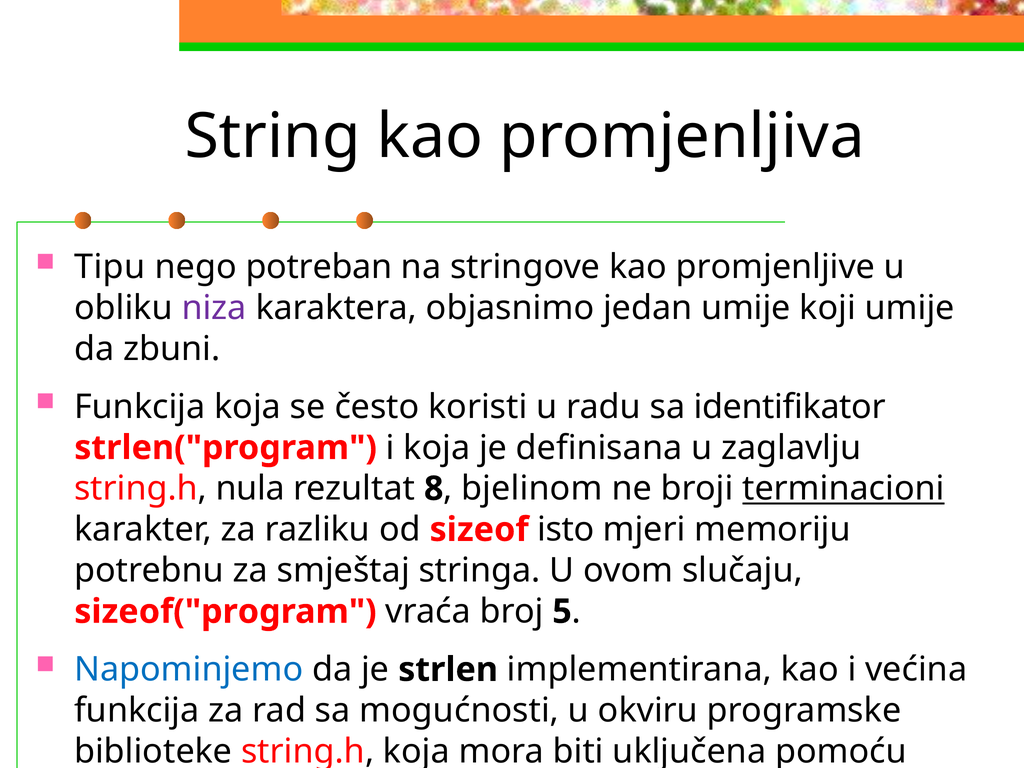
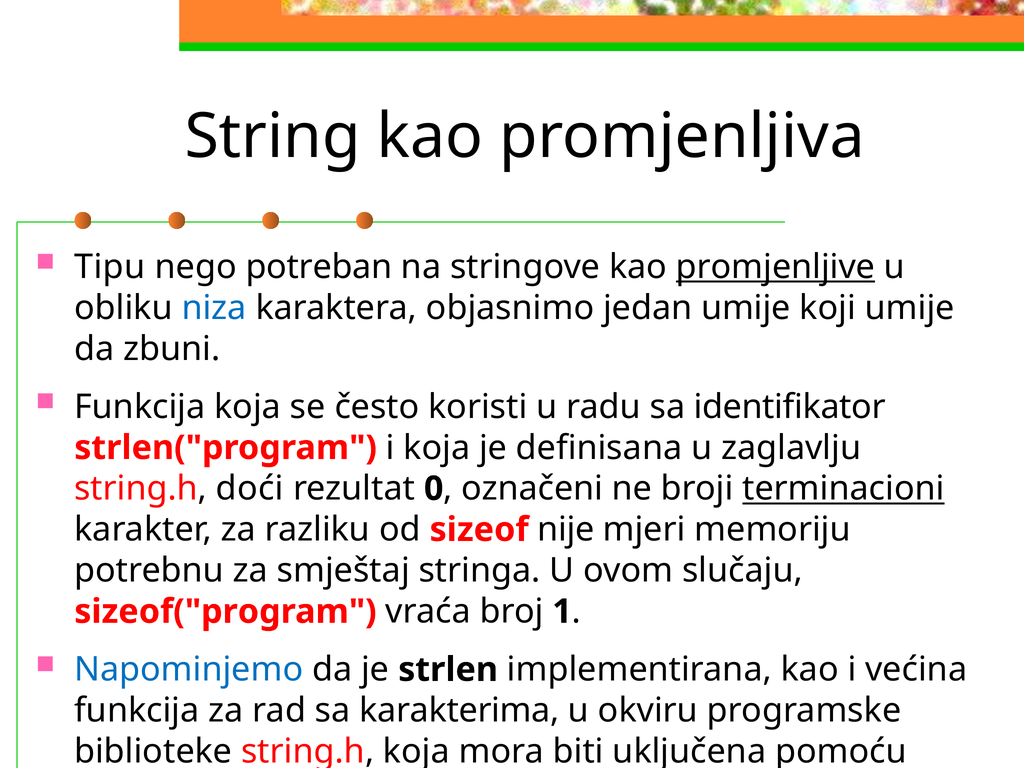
promjenljive underline: none -> present
niza colour: purple -> blue
nula: nula -> doći
8: 8 -> 0
bjelinom: bjelinom -> označeni
isto: isto -> nije
5: 5 -> 1
mogućnosti: mogućnosti -> karakterima
